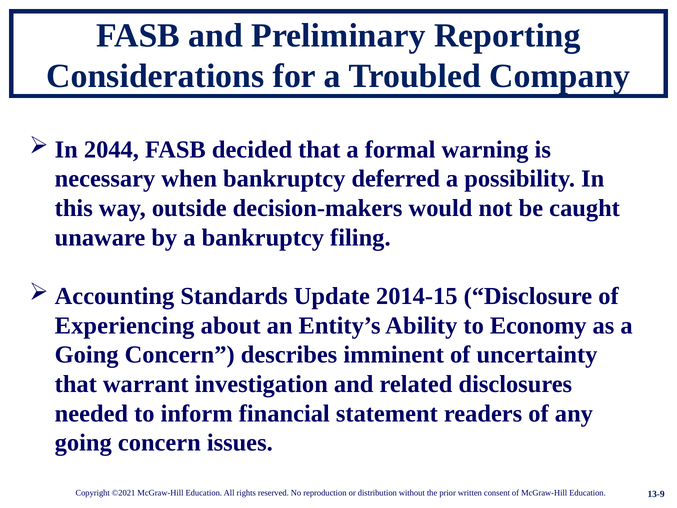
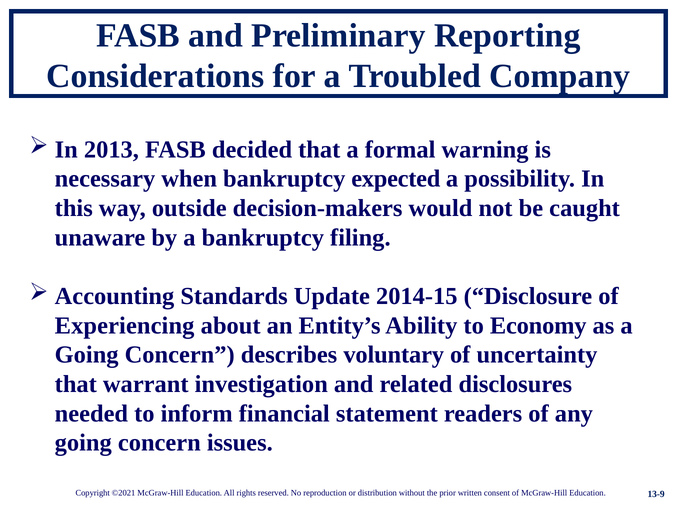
2044: 2044 -> 2013
deferred: deferred -> expected
imminent: imminent -> voluntary
